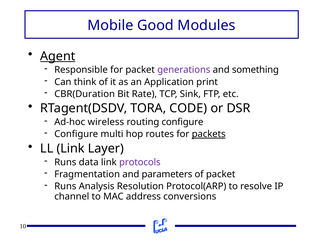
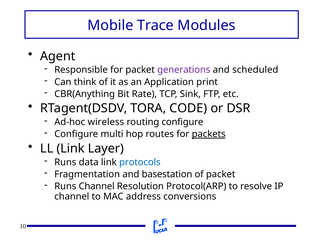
Good: Good -> Trace
Agent underline: present -> none
something: something -> scheduled
CBR(Duration: CBR(Duration -> CBR(Anything
protocols colour: purple -> blue
parameters: parameters -> basestation
Runs Analysis: Analysis -> Channel
